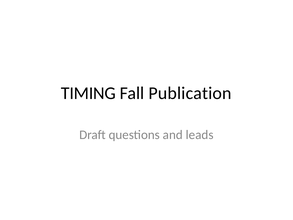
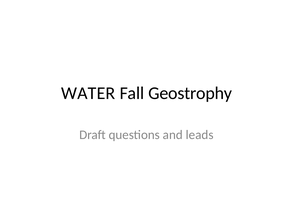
TIMING: TIMING -> WATER
Publication: Publication -> Geostrophy
